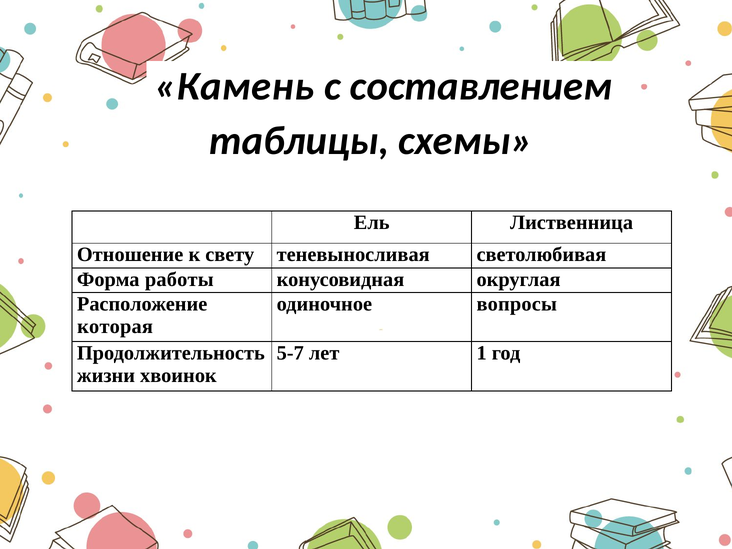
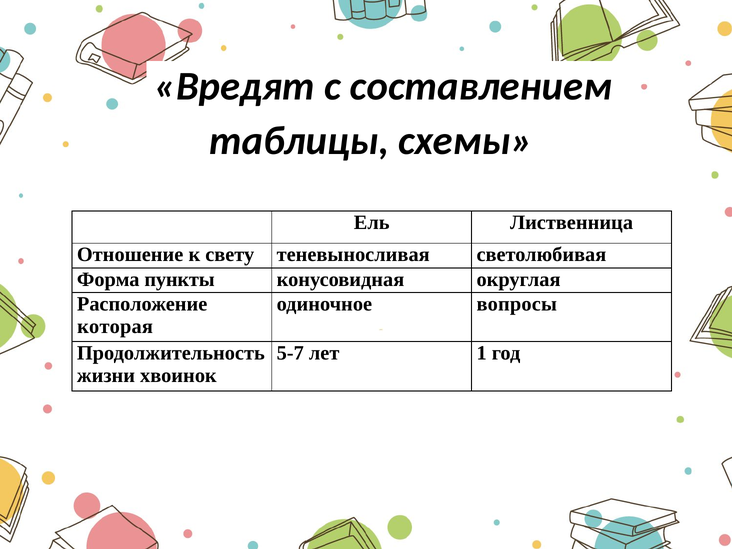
Камень: Камень -> Вредят
работы: работы -> пункты
